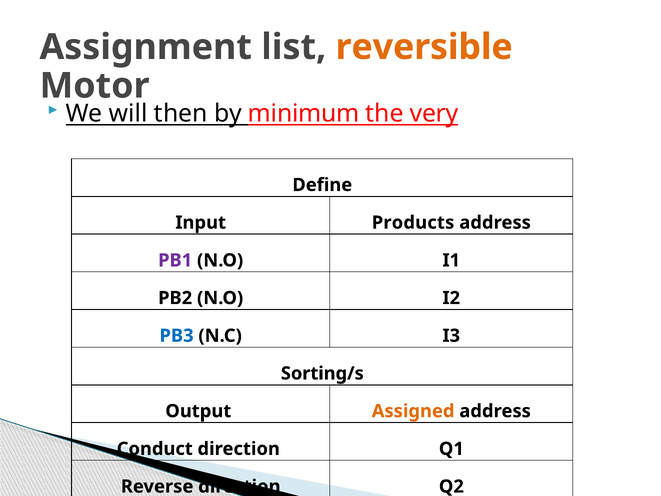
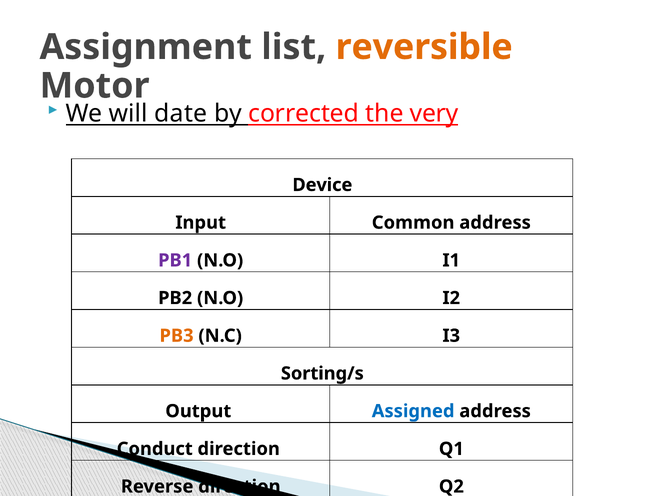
then: then -> date
minimum: minimum -> corrected
Define: Define -> Device
Products: Products -> Common
PB3 colour: blue -> orange
Assigned colour: orange -> blue
